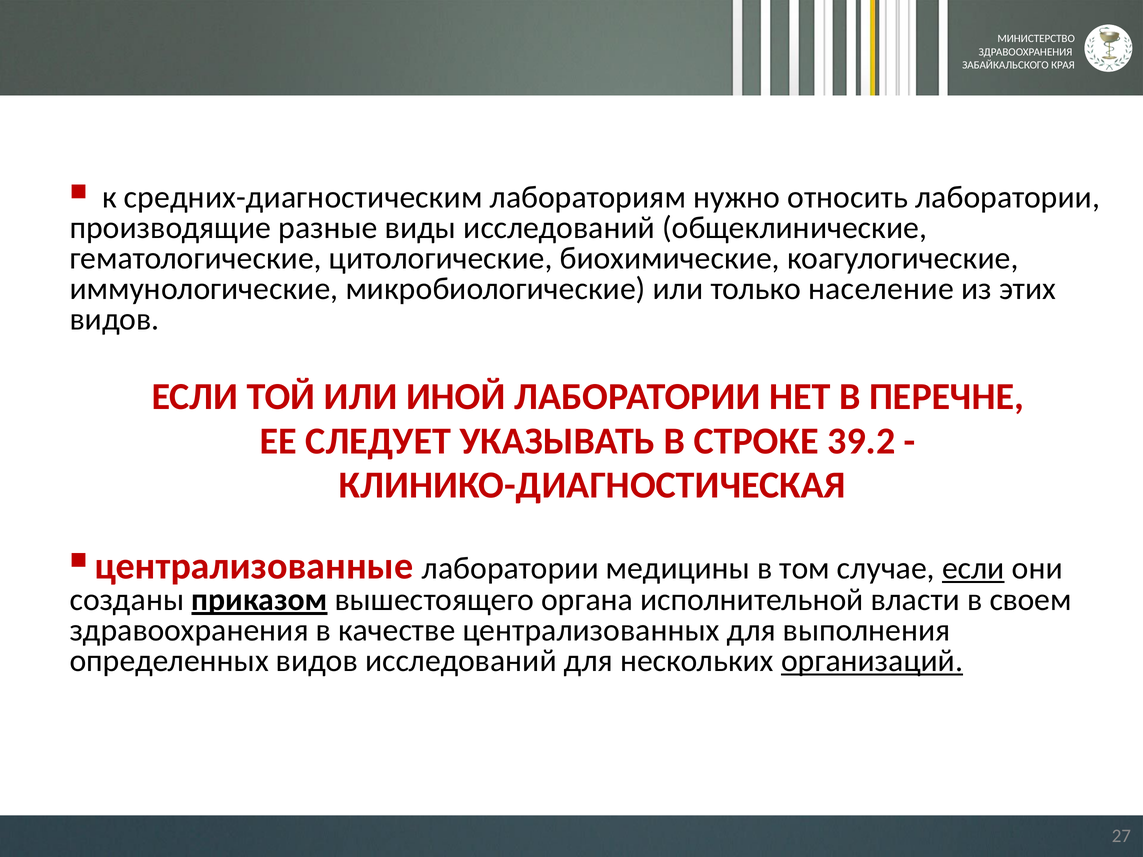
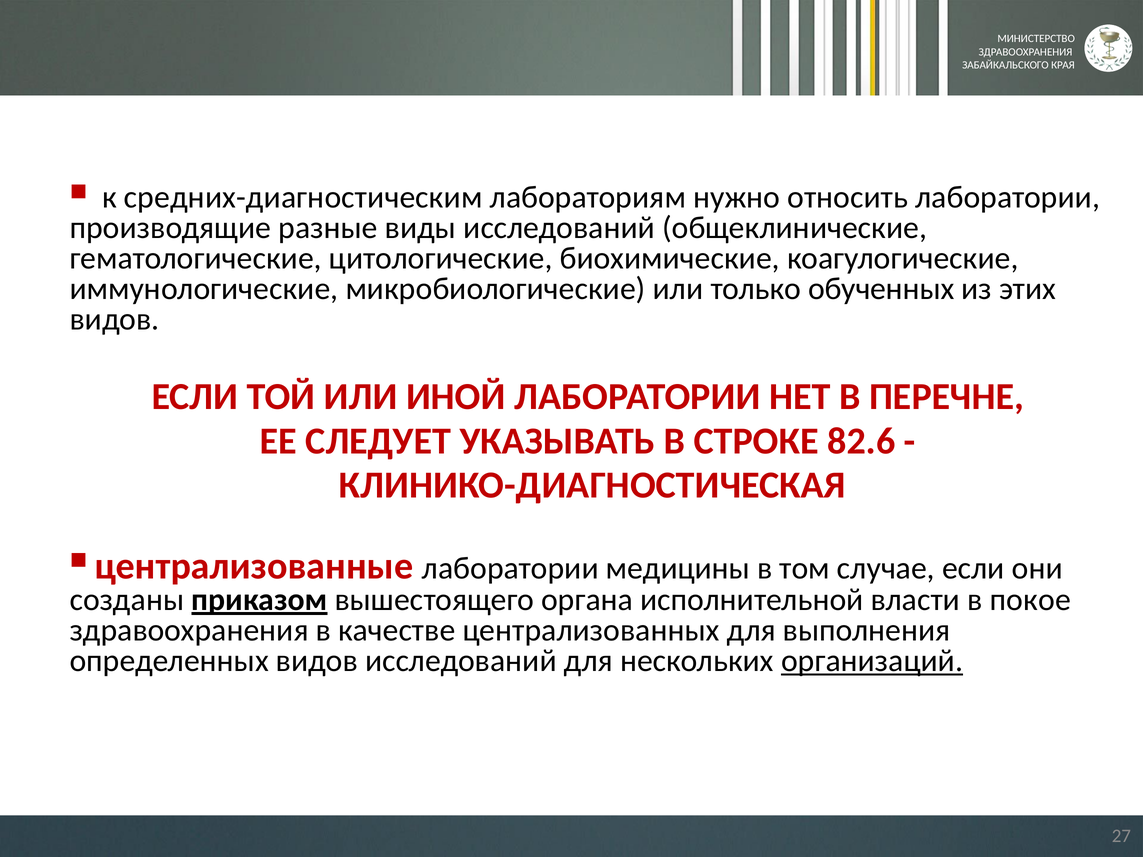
население: население -> обученных
39.2: 39.2 -> 82.6
если at (973, 568) underline: present -> none
своем: своем -> покое
